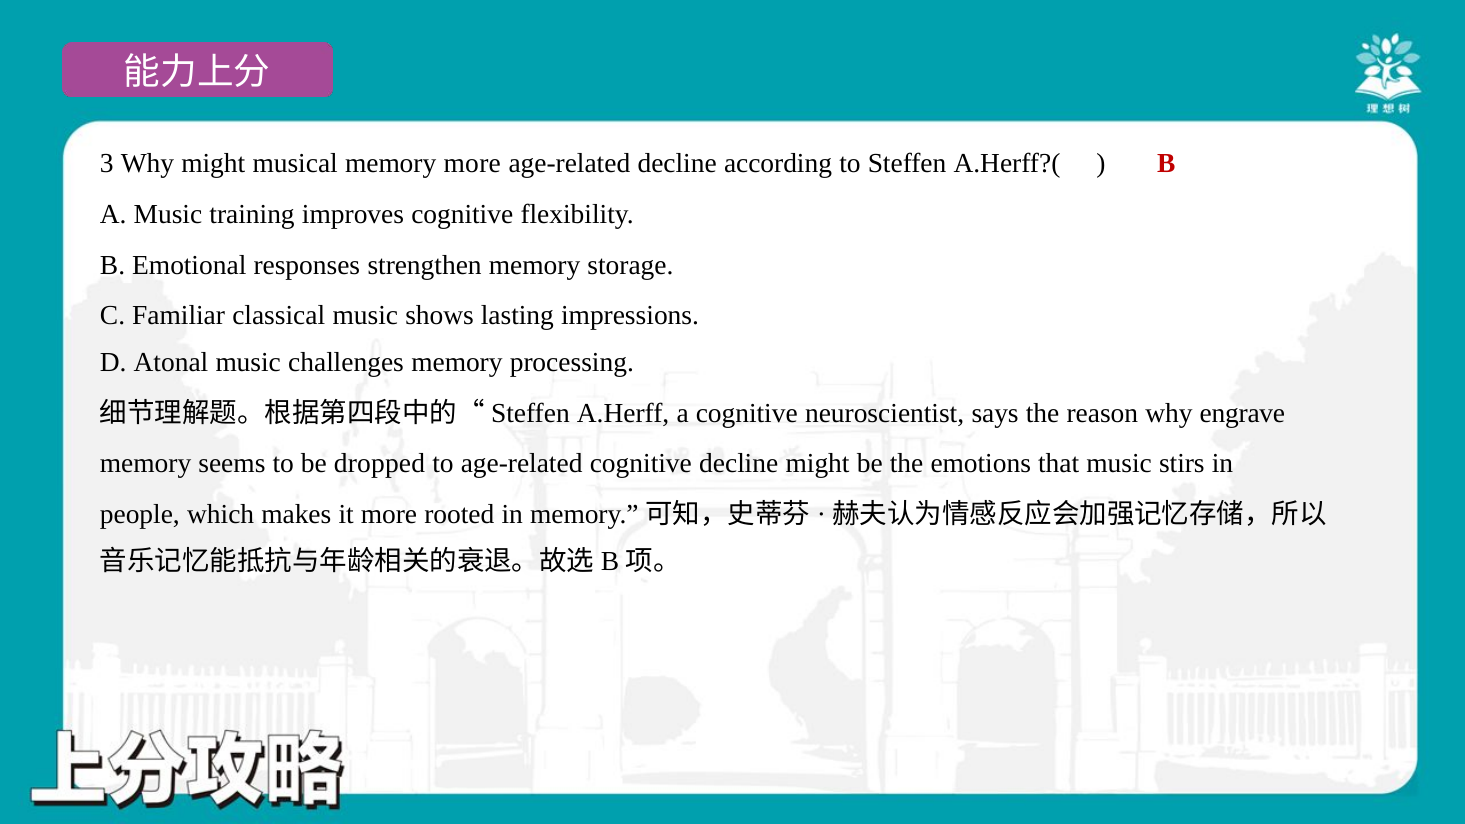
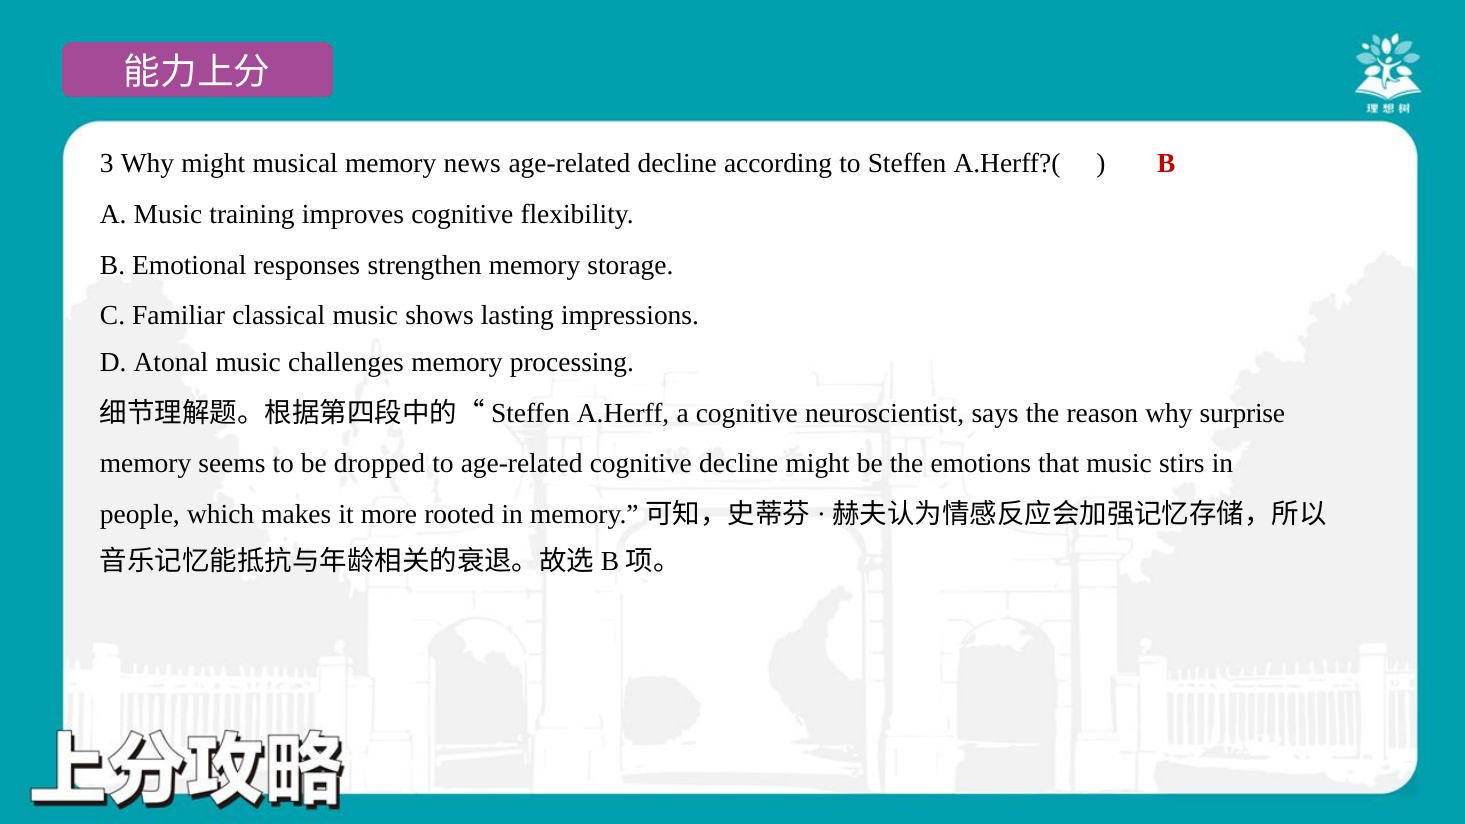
memory more: more -> news
engrave: engrave -> surprise
